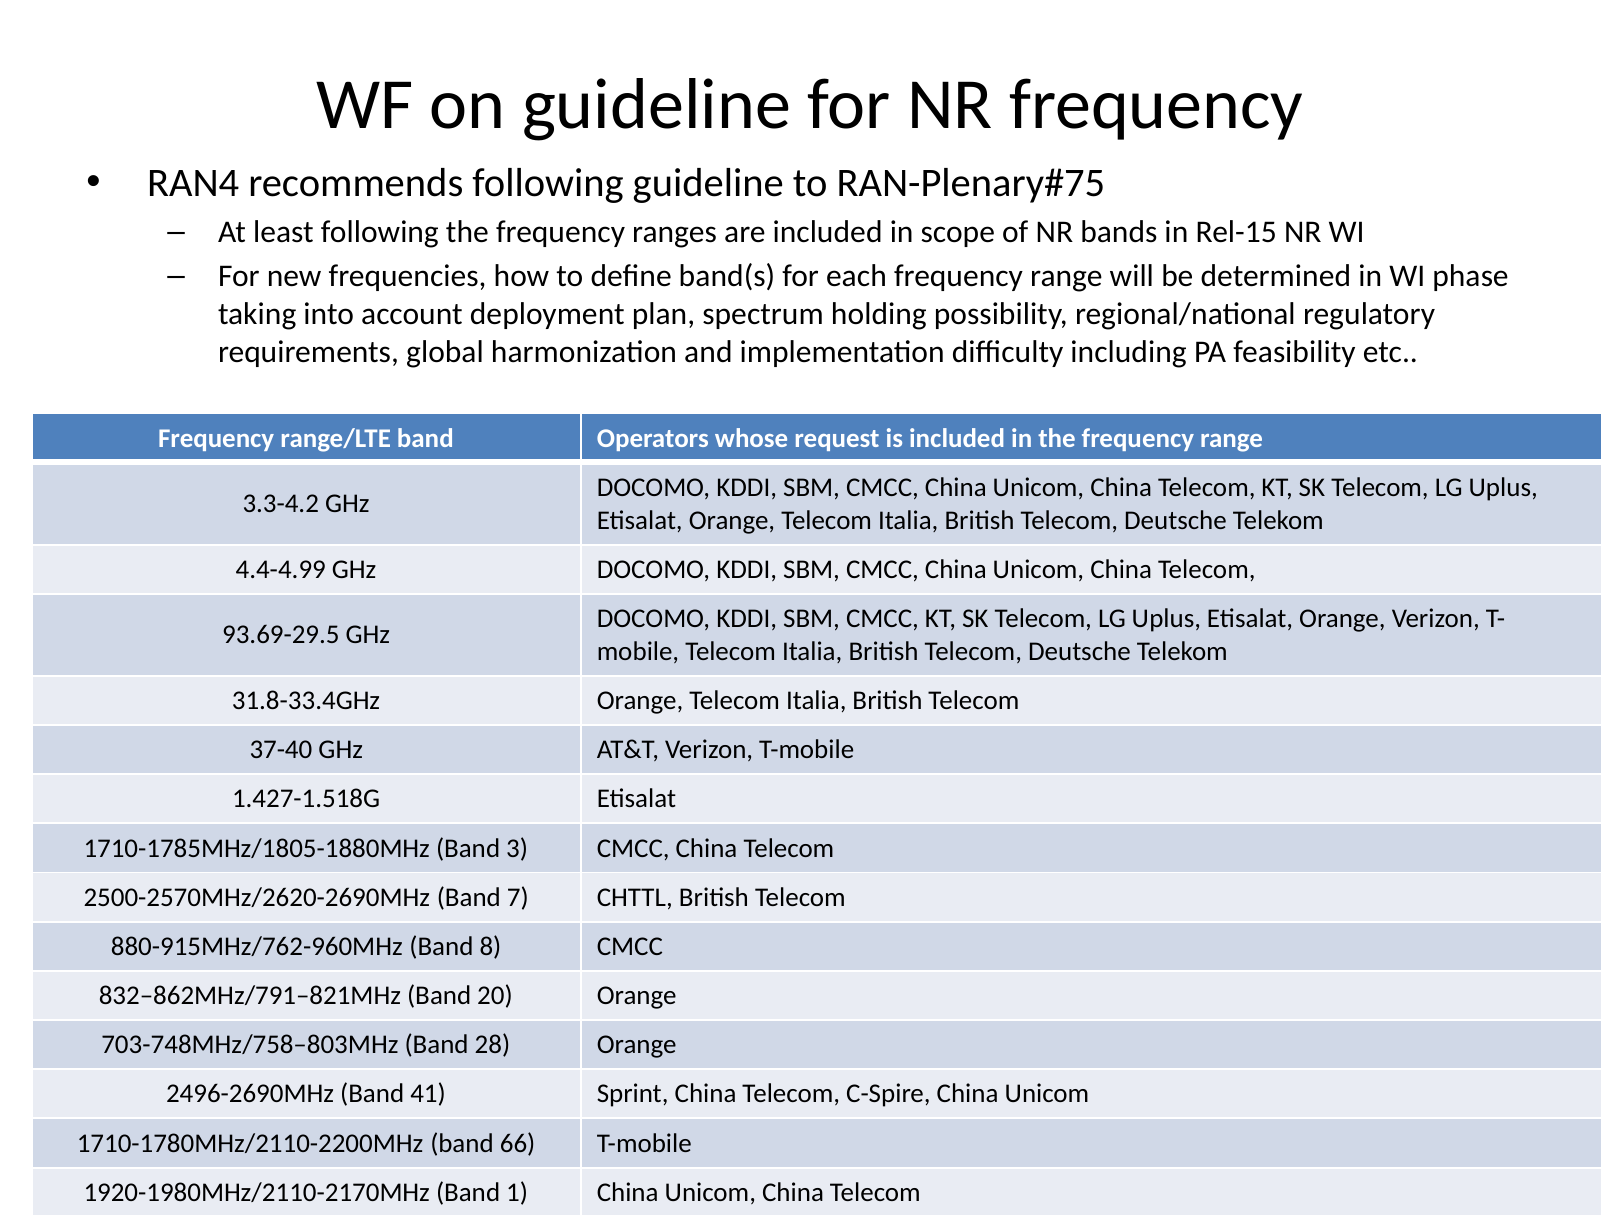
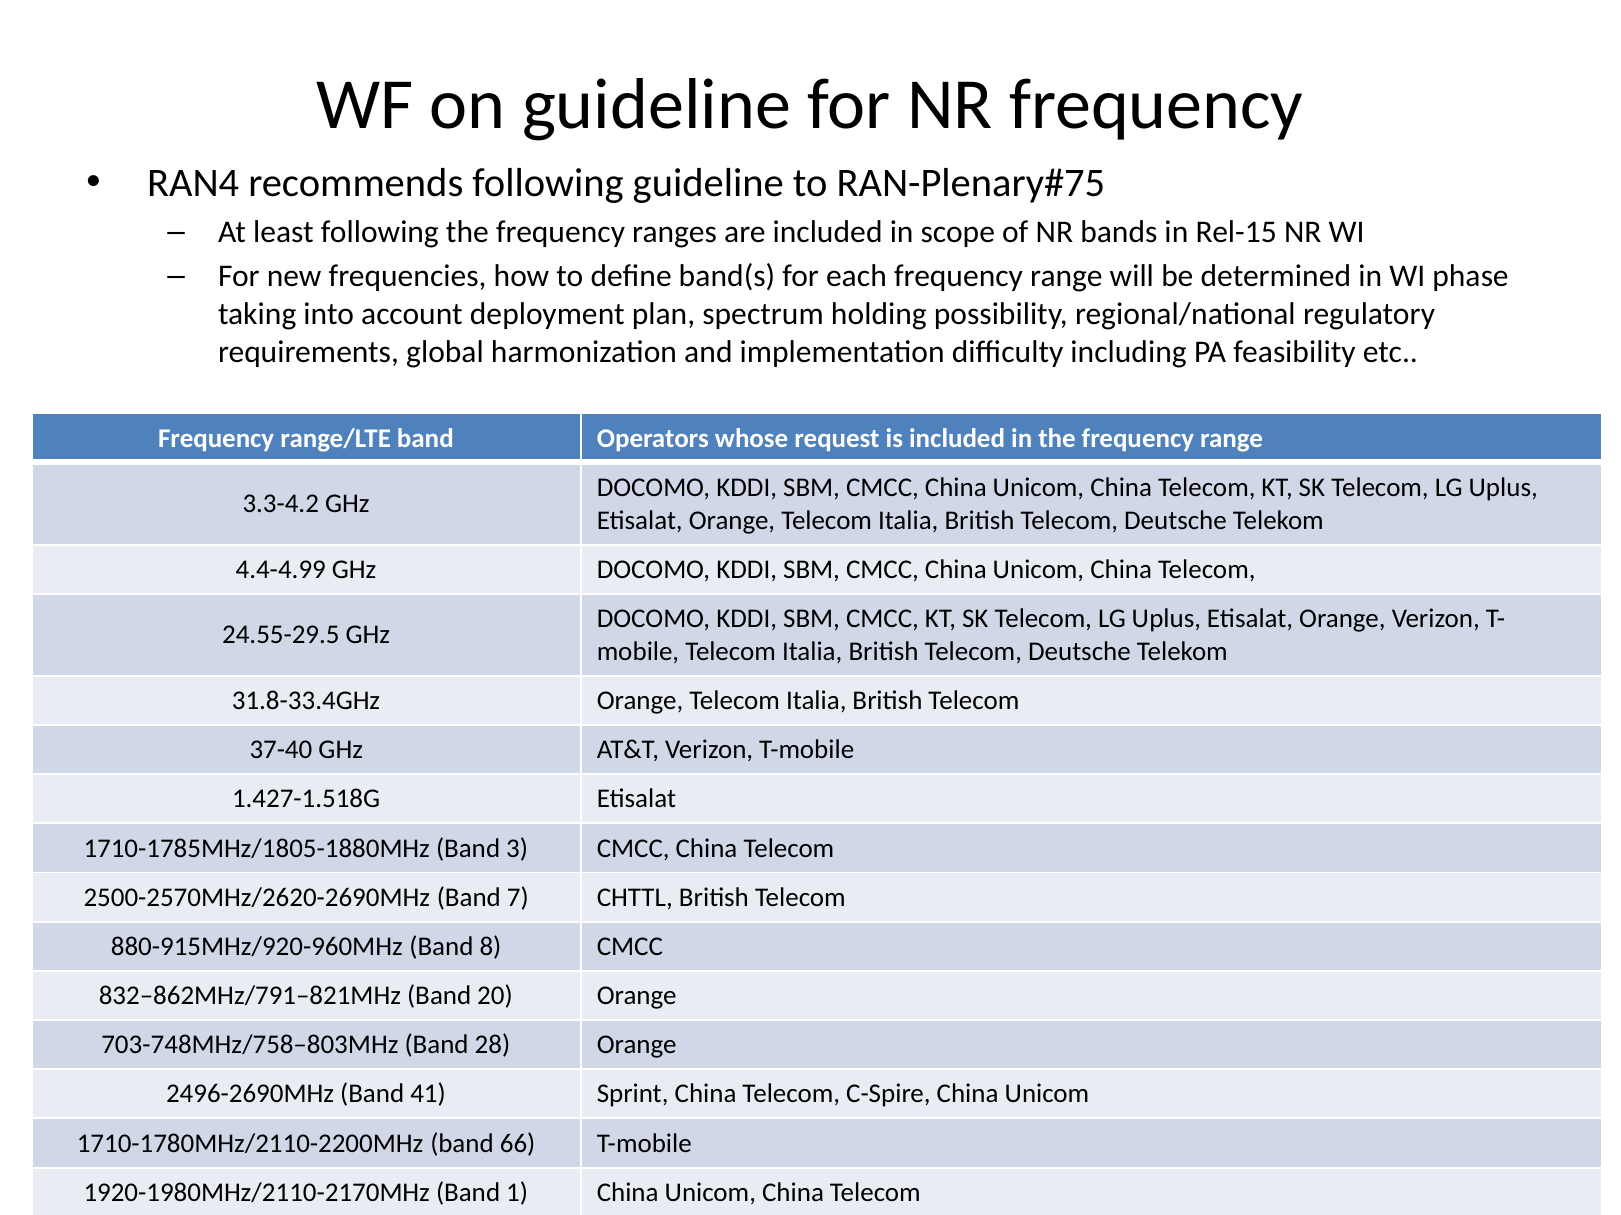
93.69-29.5: 93.69-29.5 -> 24.55-29.5
880-915MHz/762-960MHz: 880-915MHz/762-960MHz -> 880-915MHz/920-960MHz
